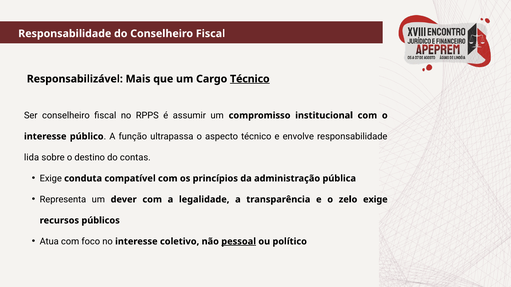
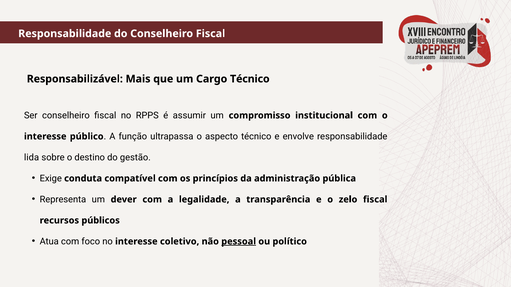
Técnico at (250, 79) underline: present -> none
contas: contas -> gestão
zelo exige: exige -> fiscal
